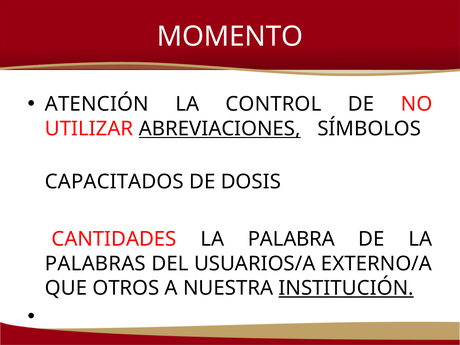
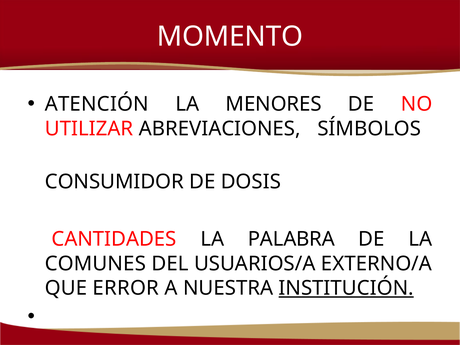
CONTROL: CONTROL -> MENORES
ABREVIACIONES underline: present -> none
CAPACITADOS: CAPACITADOS -> CONSUMIDOR
PALABRAS: PALABRAS -> COMUNES
OTROS: OTROS -> ERROR
